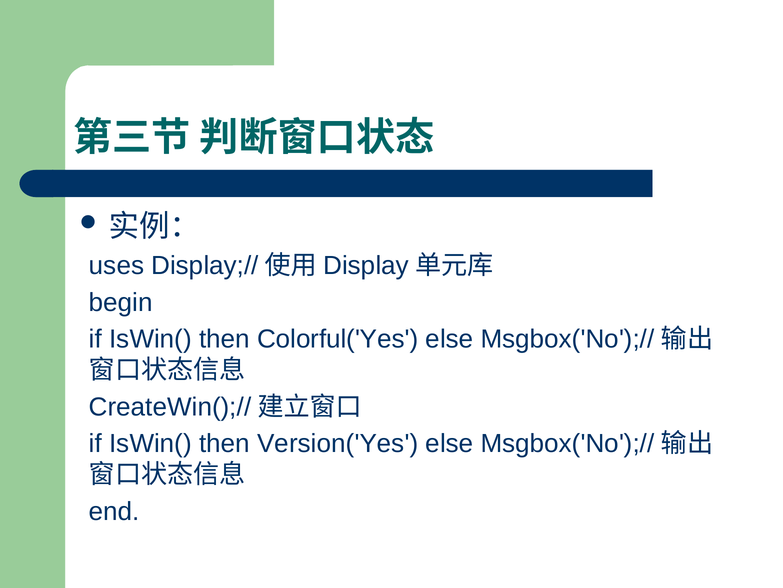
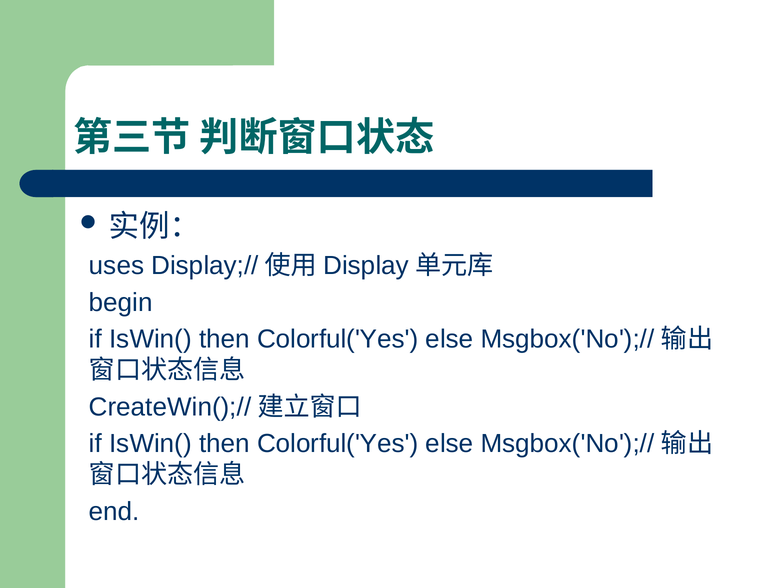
Version('Yes at (338, 443): Version('Yes -> Colorful('Yes
